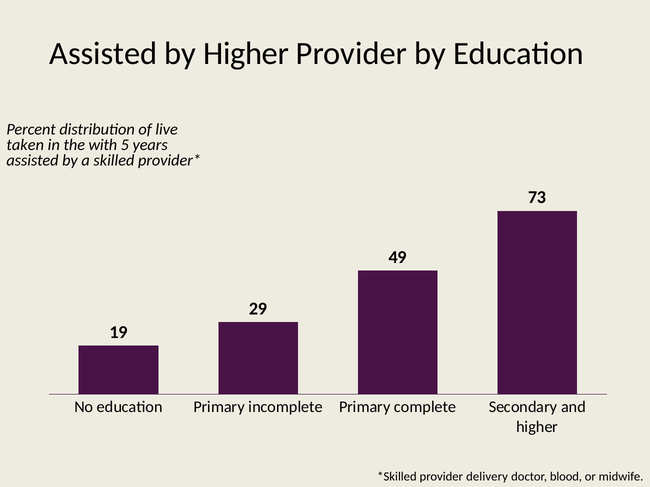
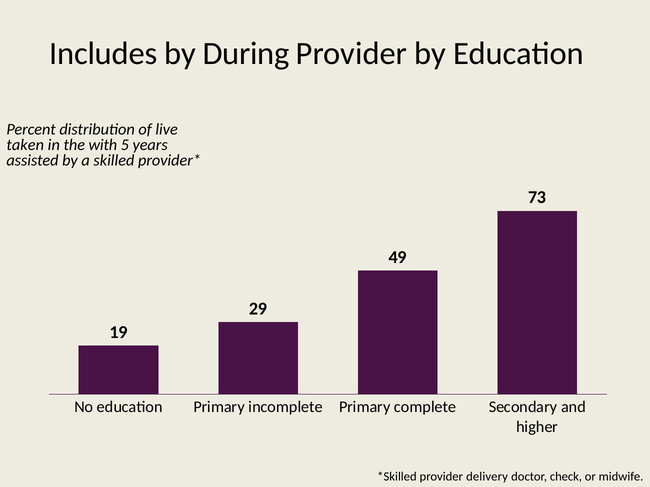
Assisted at (103, 54): Assisted -> Includes
by Higher: Higher -> During
blood: blood -> check
